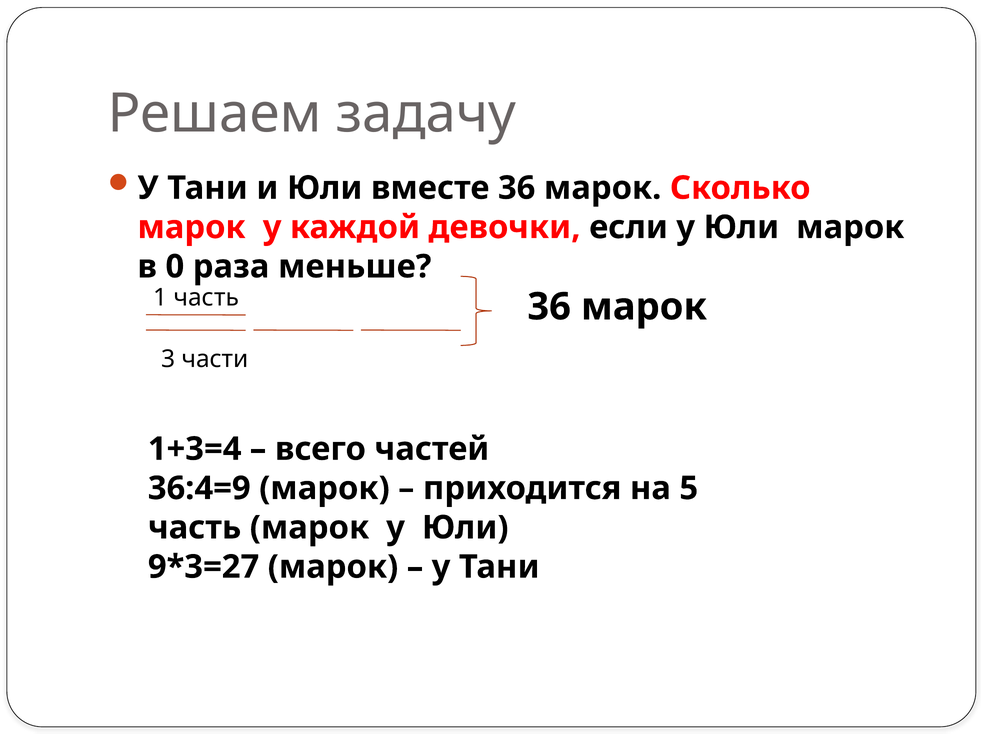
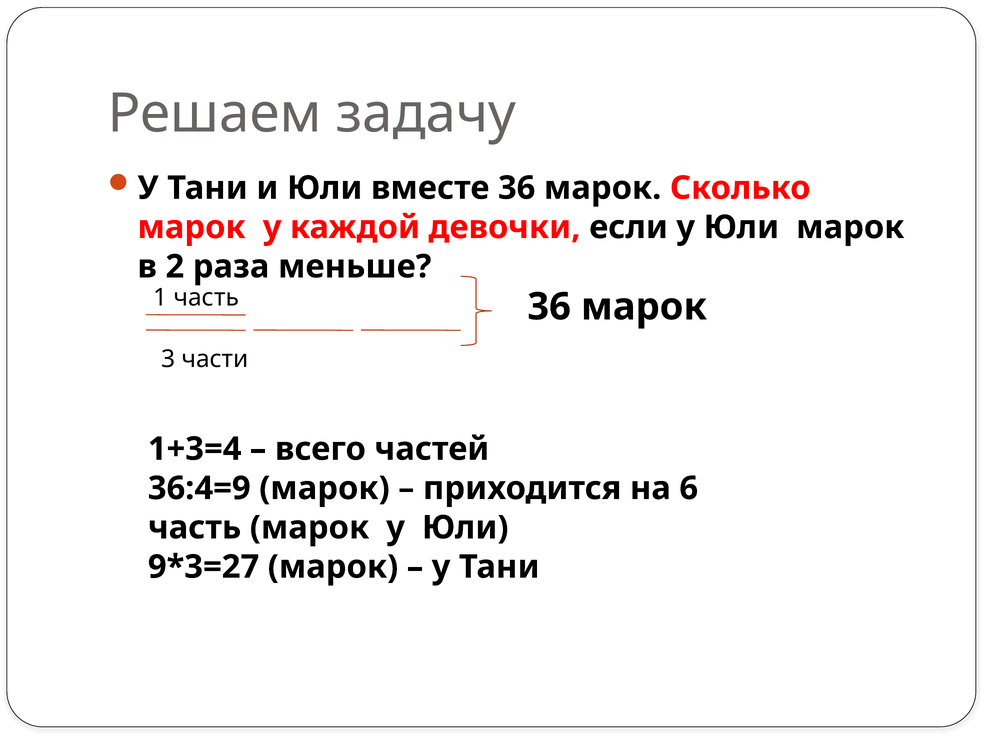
0: 0 -> 2
5: 5 -> 6
